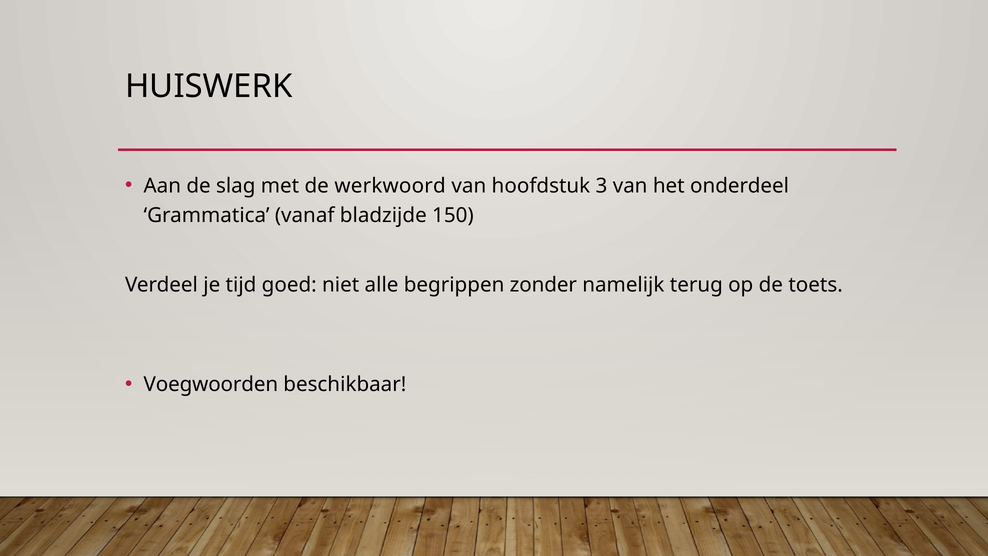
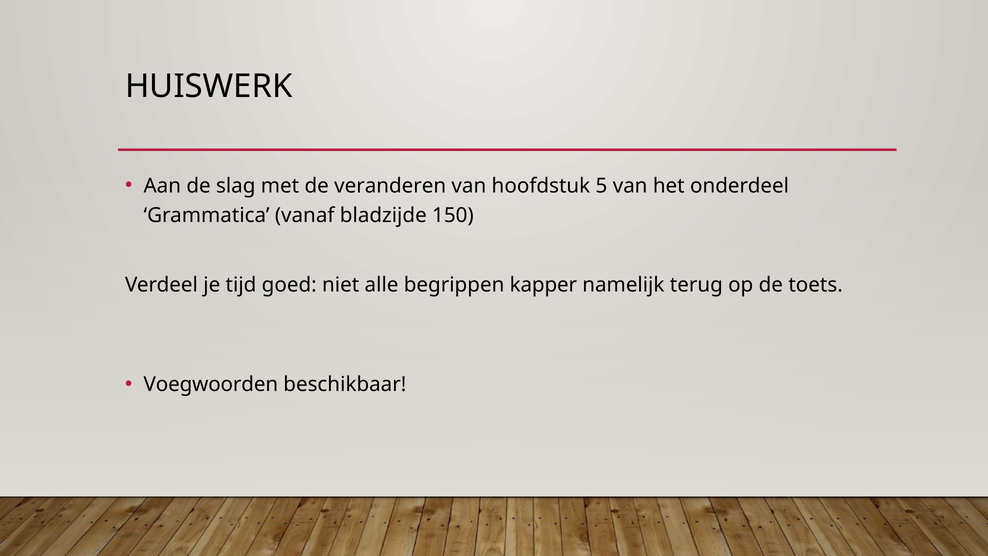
werkwoord: werkwoord -> veranderen
3: 3 -> 5
zonder: zonder -> kapper
